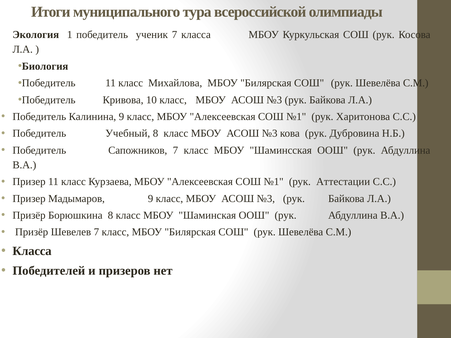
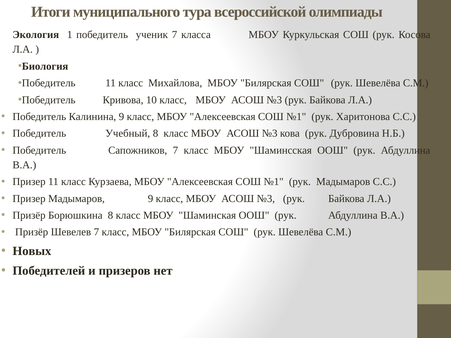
рук Аттестации: Аттестации -> Мадымаров
Класса at (32, 251): Класса -> Новых
